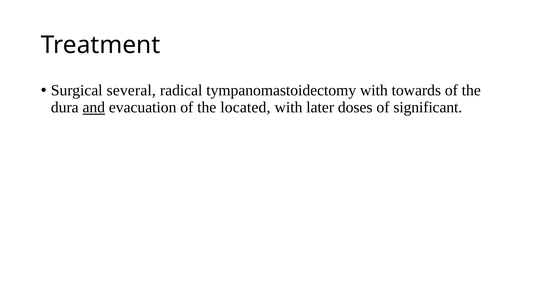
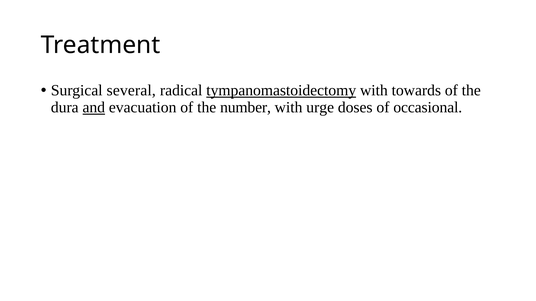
tympanomastoidectomy underline: none -> present
located: located -> number
later: later -> urge
significant: significant -> occasional
